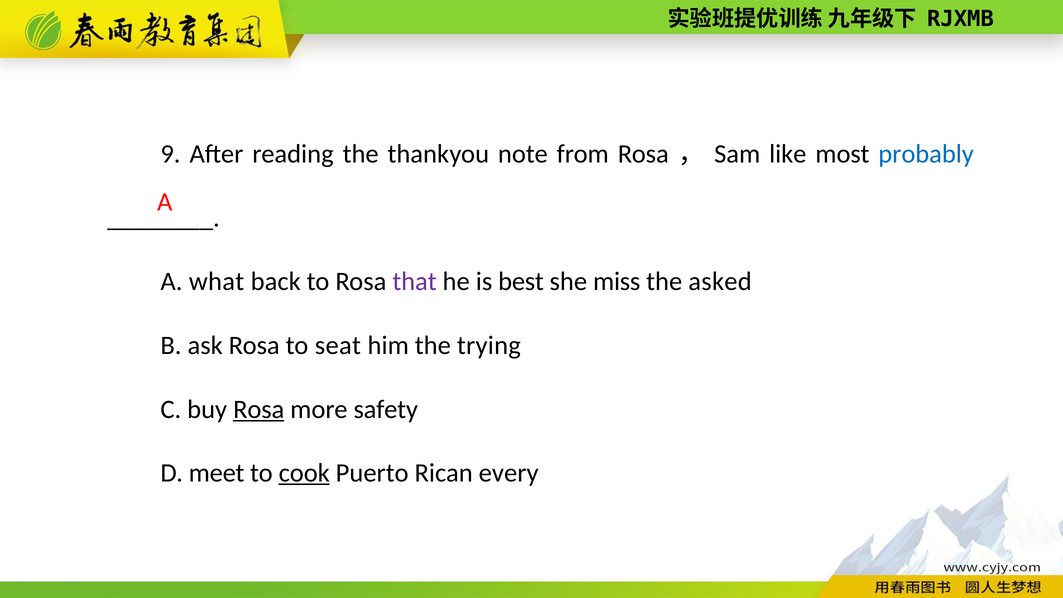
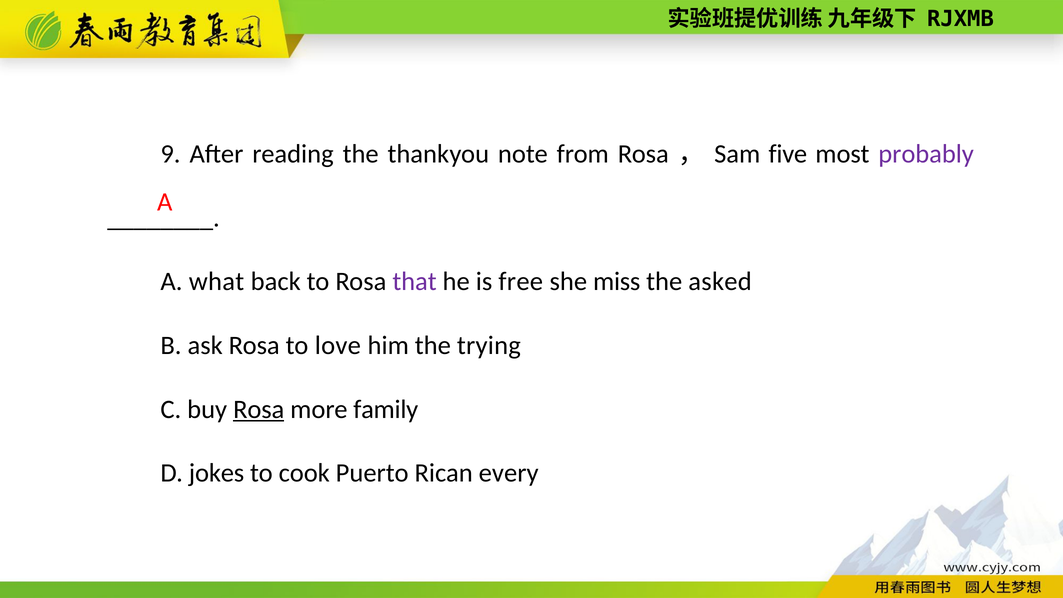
like: like -> five
probably colour: blue -> purple
best: best -> free
seat: seat -> love
safety: safety -> family
meet: meet -> jokes
cook underline: present -> none
